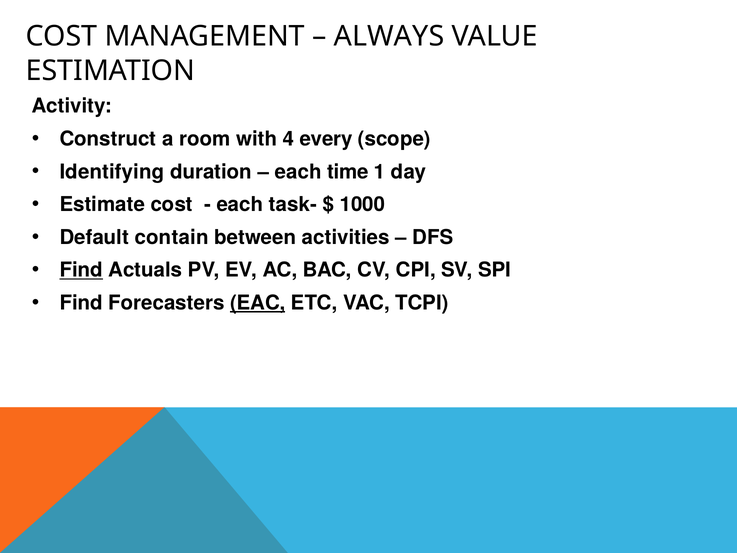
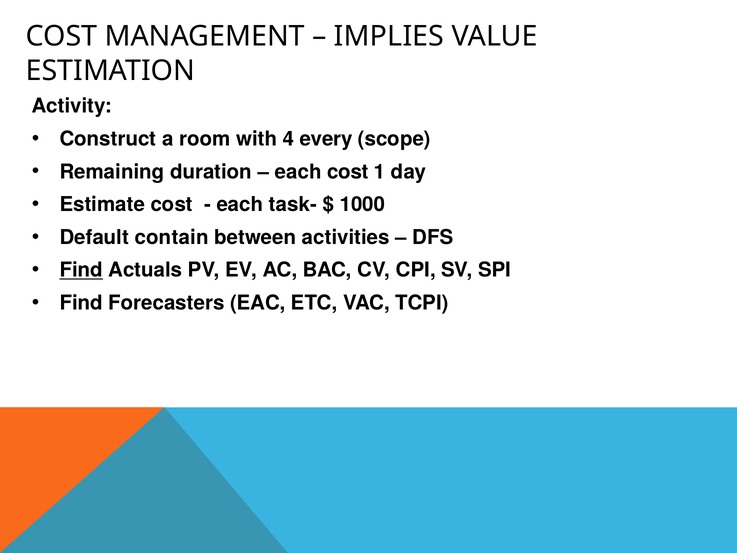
ALWAYS: ALWAYS -> IMPLIES
Identifying: Identifying -> Remaining
each time: time -> cost
EAC underline: present -> none
